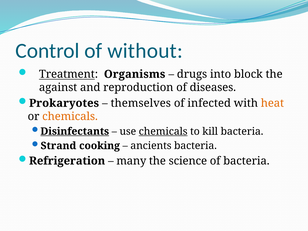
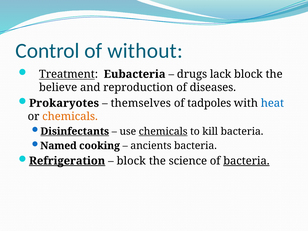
Organisms: Organisms -> Eubacteria
into: into -> lack
against: against -> believe
infected: infected -> tadpoles
heat colour: orange -> blue
Strand: Strand -> Named
Refrigeration underline: none -> present
many at (131, 161): many -> block
bacteria at (246, 161) underline: none -> present
